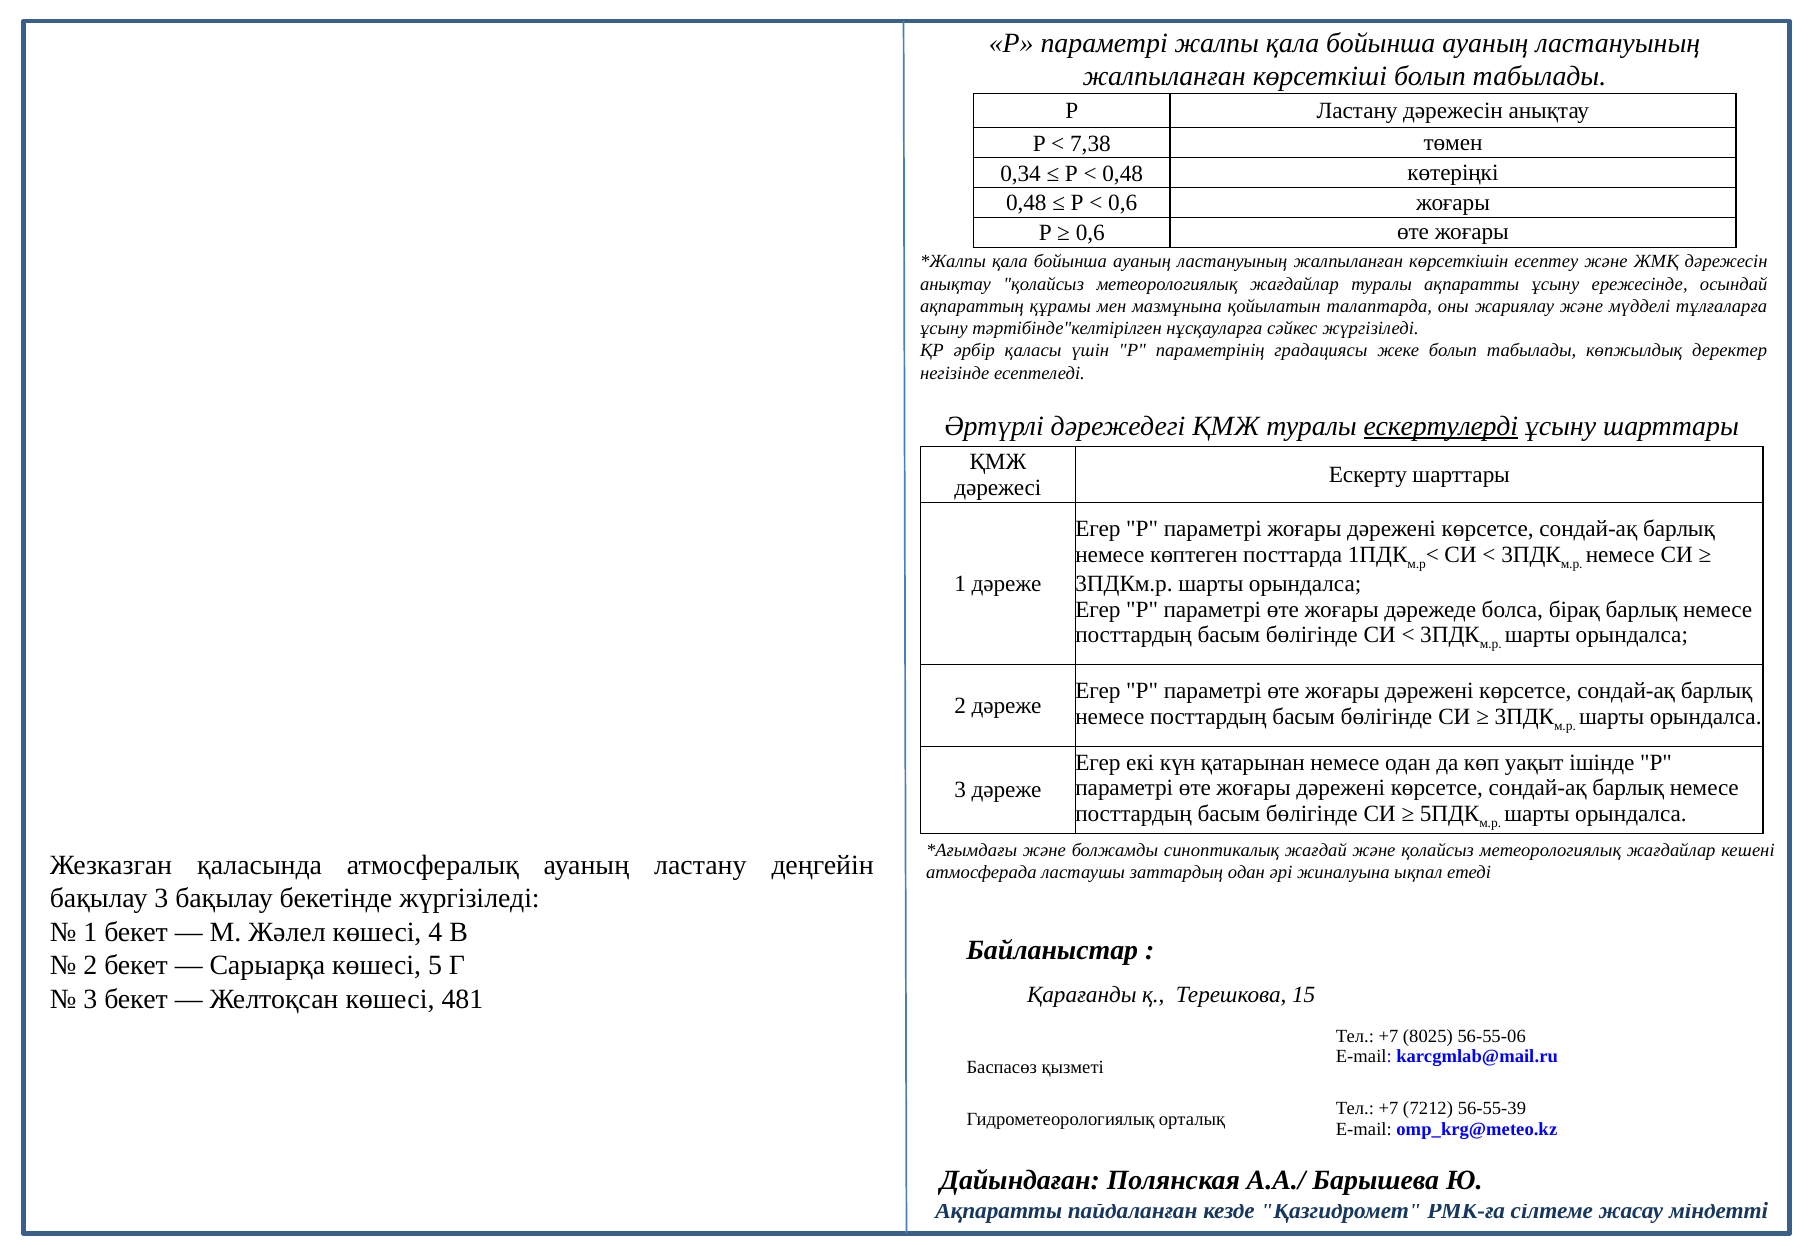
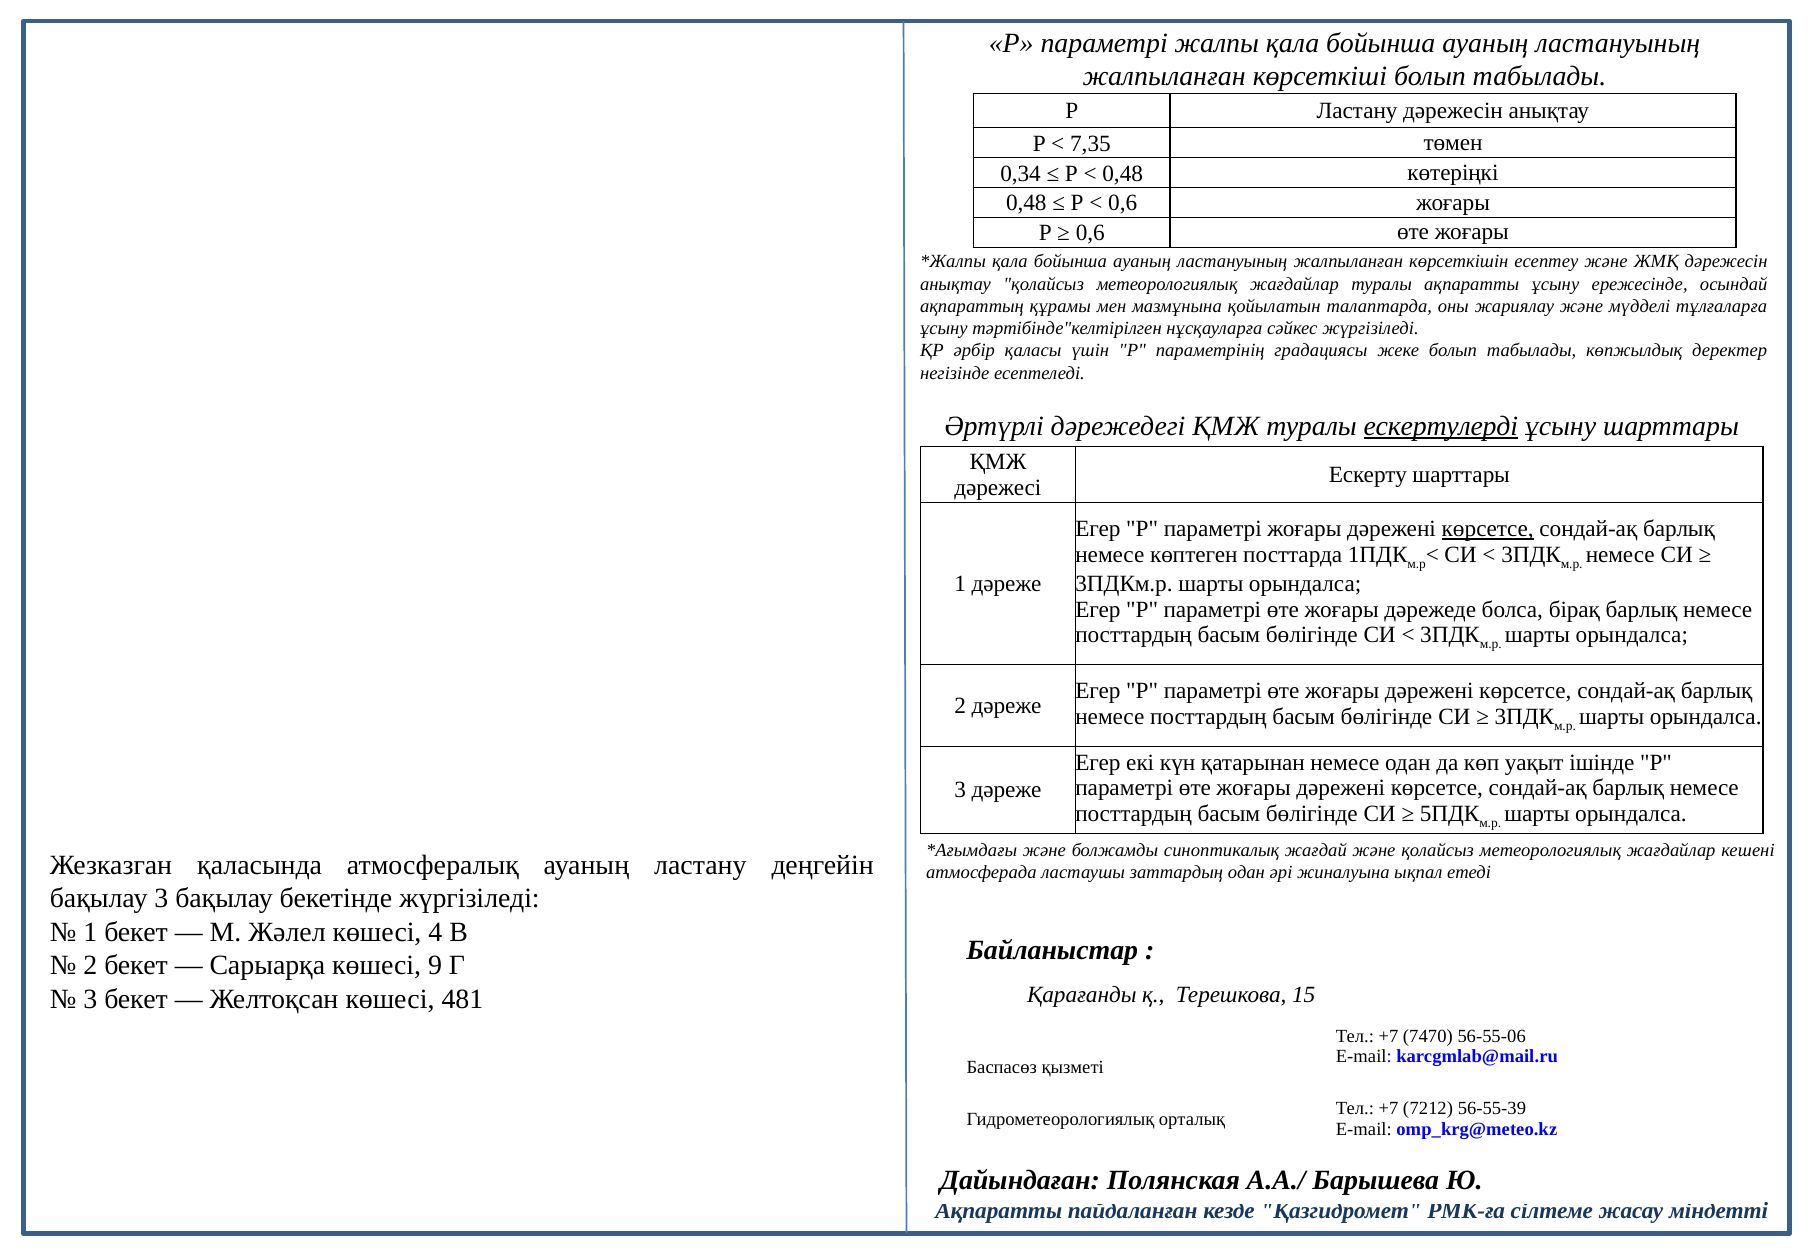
7,38: 7,38 -> 7,35
көрсетсе at (1488, 529) underline: none -> present
5: 5 -> 9
8025: 8025 -> 7470
